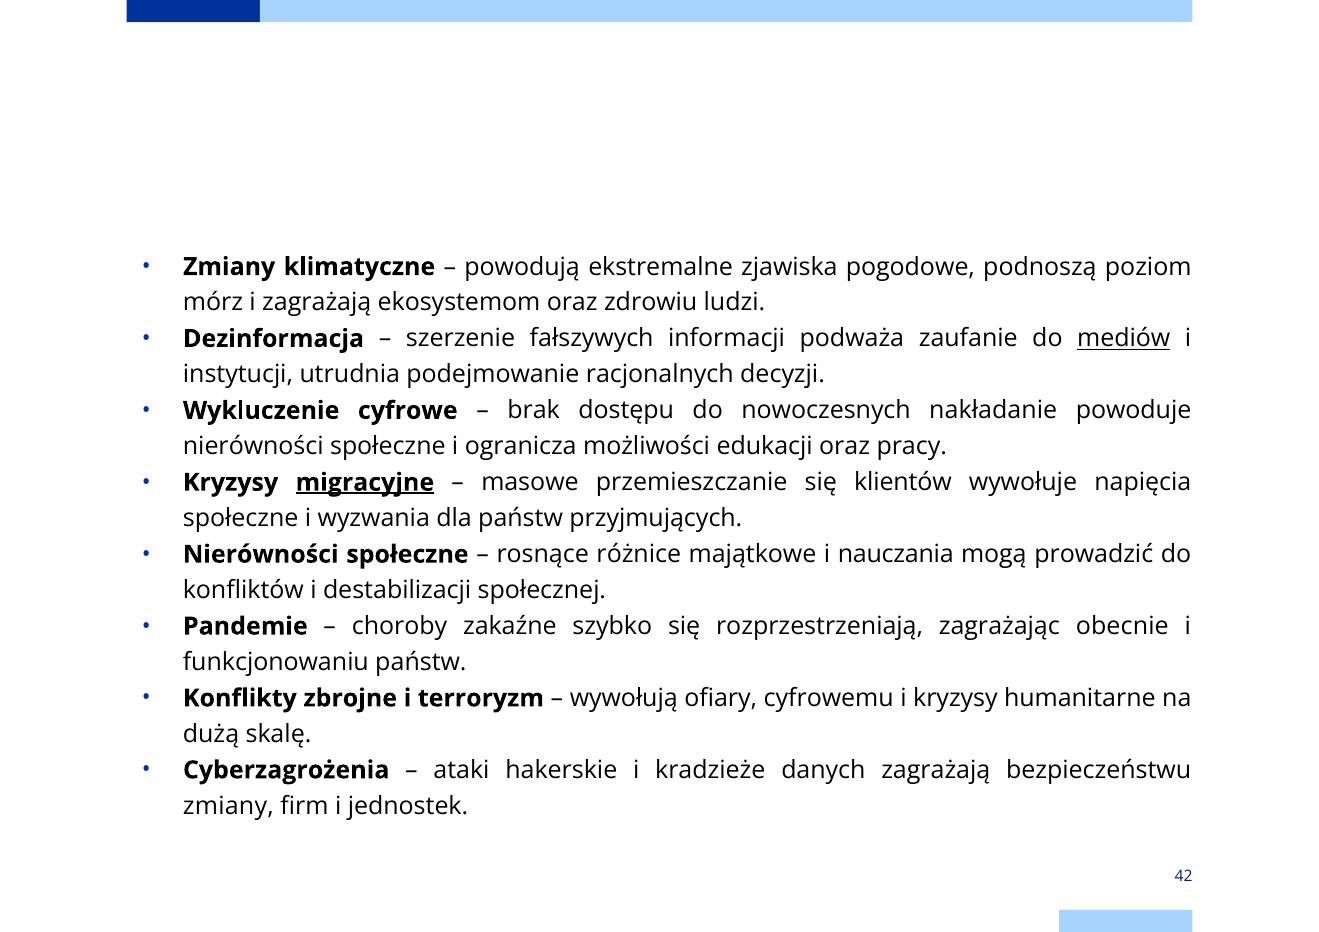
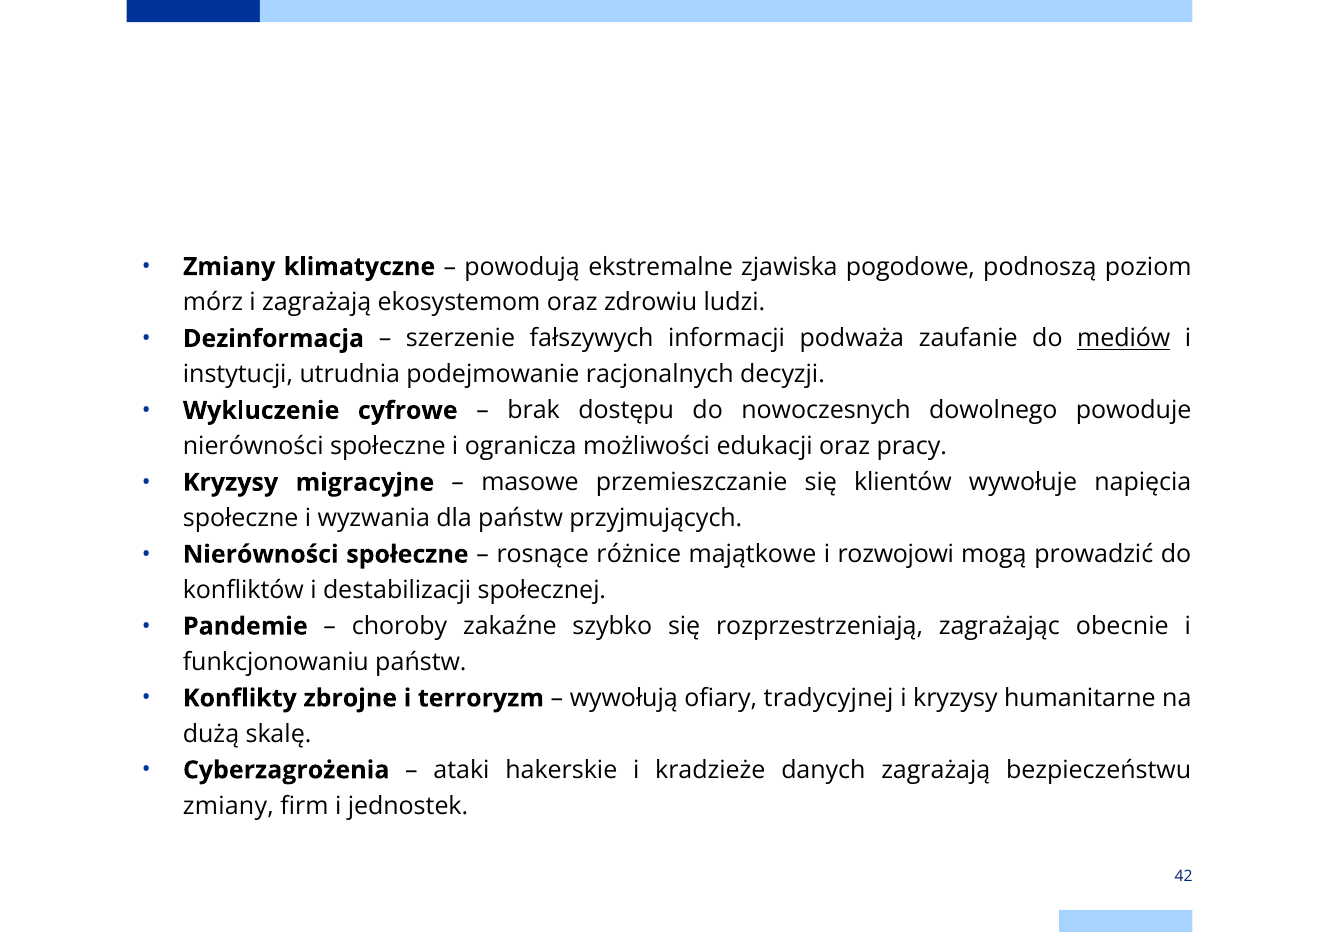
nakładanie: nakładanie -> dowolnego
migracyjne underline: present -> none
nauczania: nauczania -> rozwojowi
cyfrowemu: cyfrowemu -> tradycyjnej
